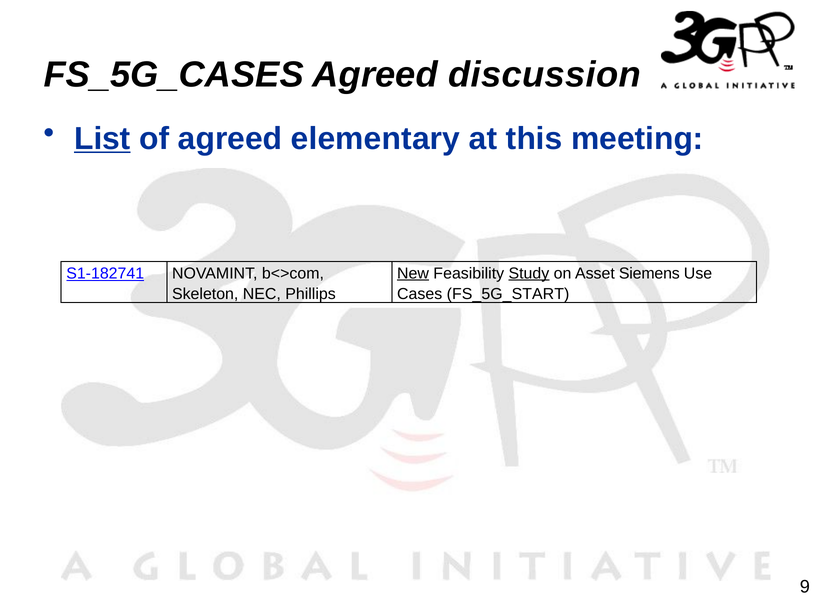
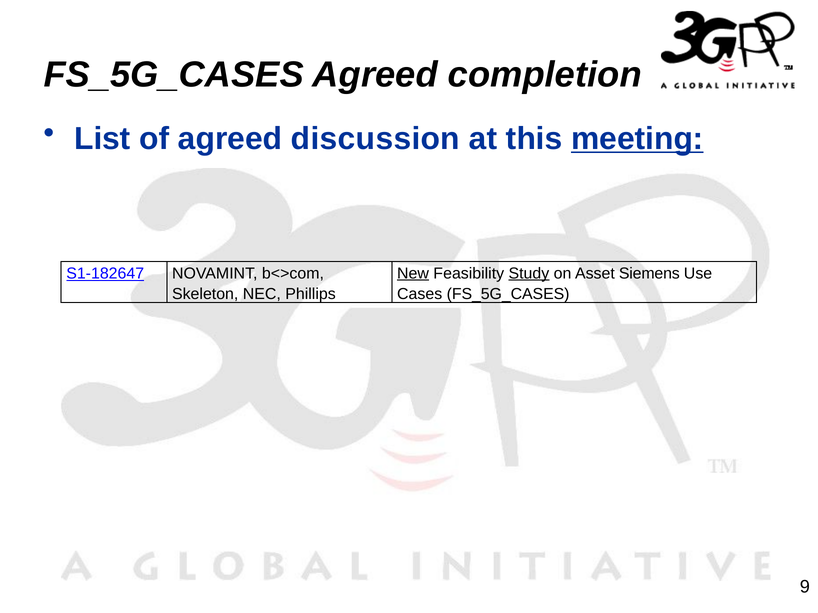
discussion: discussion -> completion
List underline: present -> none
elementary: elementary -> discussion
meeting underline: none -> present
S1-182741: S1-182741 -> S1-182647
Cases FS_5G_START: FS_5G_START -> FS_5G_CASES
